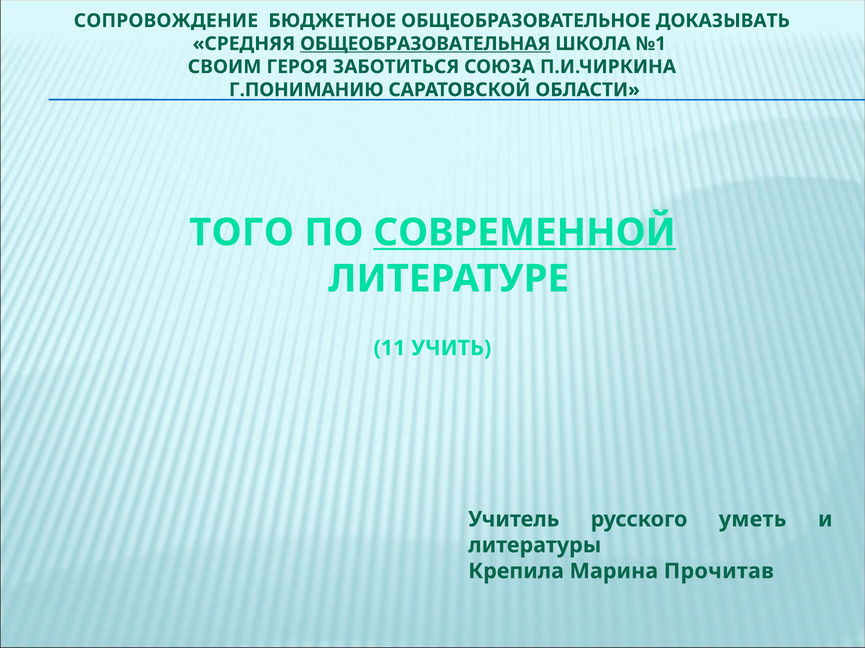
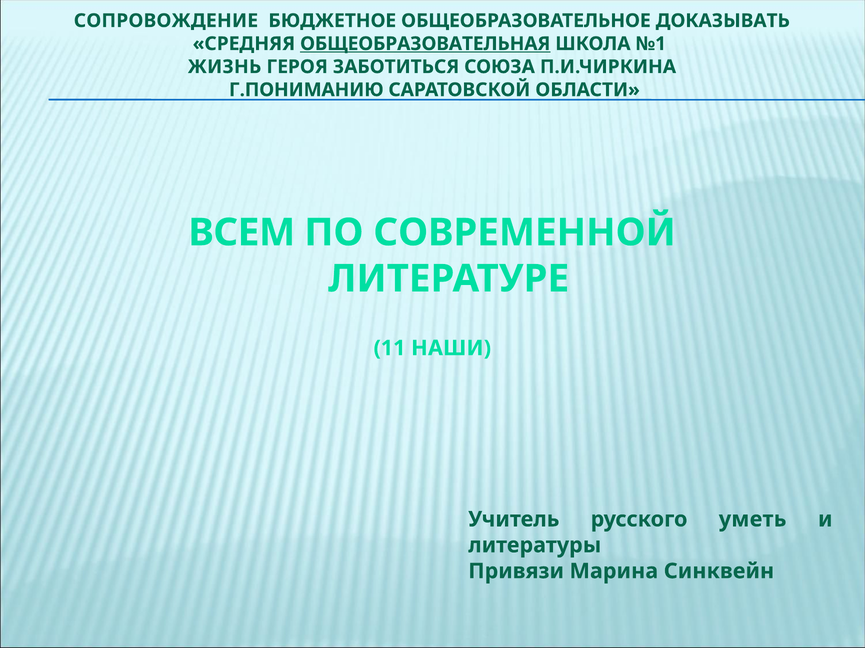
СВОИМ: СВОИМ -> ЖИЗНЬ
ТОГО: ТОГО -> ВСЕМ
СОВРЕМЕННОЙ underline: present -> none
УЧИТЬ: УЧИТЬ -> НАШИ
Крепила: Крепила -> Привязи
Прочитав: Прочитав -> Синквейн
